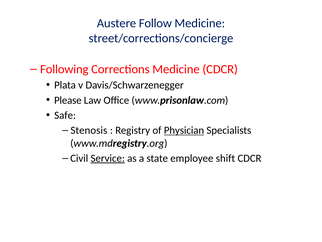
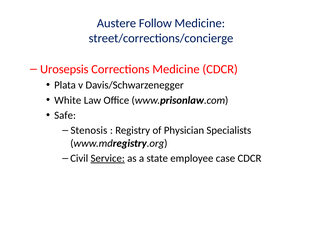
Following: Following -> Urosepsis
Please: Please -> White
Physician underline: present -> none
shift: shift -> case
